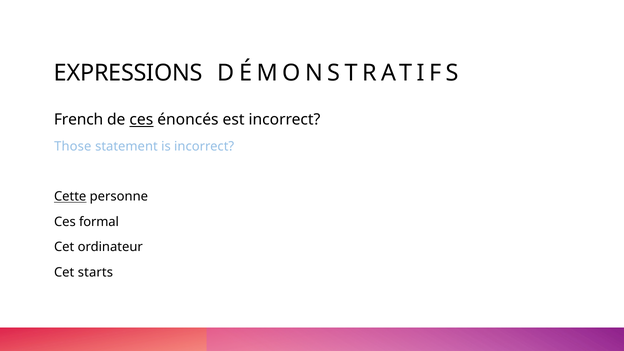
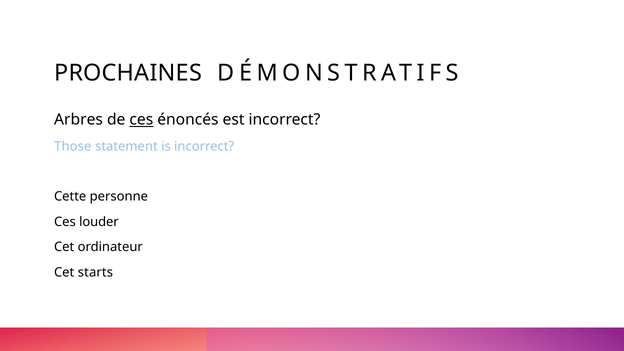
EXPRESSIONS: EXPRESSIONS -> PROCHAINES
French: French -> Arbres
Cette underline: present -> none
formal: formal -> louder
